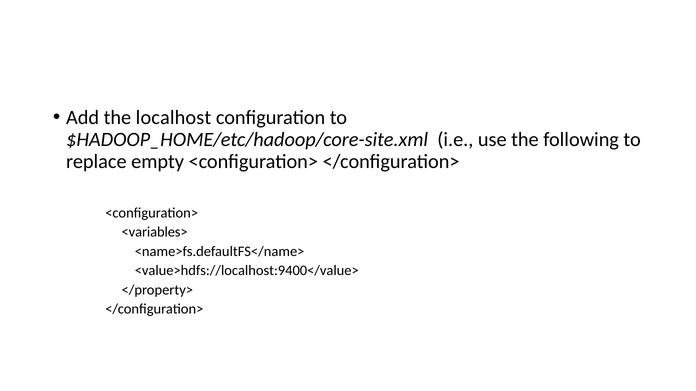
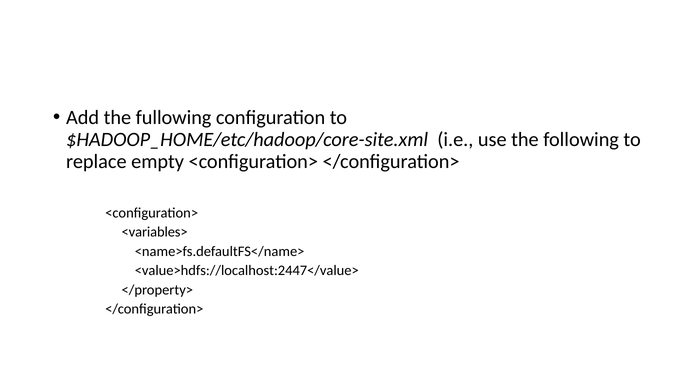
localhost: localhost -> fullowing
<value>hdfs://localhost:9400</value>: <value>hdfs://localhost:9400</value> -> <value>hdfs://localhost:2447</value>
